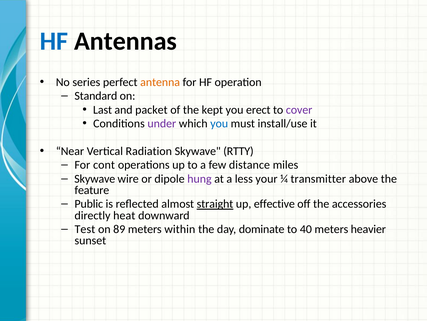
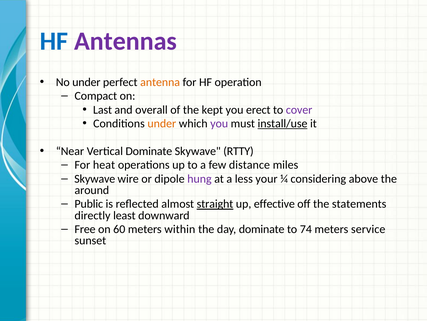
Antennas colour: black -> purple
No series: series -> under
Standard: Standard -> Compact
packet: packet -> overall
under at (162, 123) colour: purple -> orange
you at (219, 123) colour: blue -> purple
install/use underline: none -> present
Vertical Radiation: Radiation -> Dominate
cont: cont -> heat
transmitter: transmitter -> considering
feature: feature -> around
accessories: accessories -> statements
heat: heat -> least
Test: Test -> Free
89: 89 -> 60
40: 40 -> 74
heavier: heavier -> service
